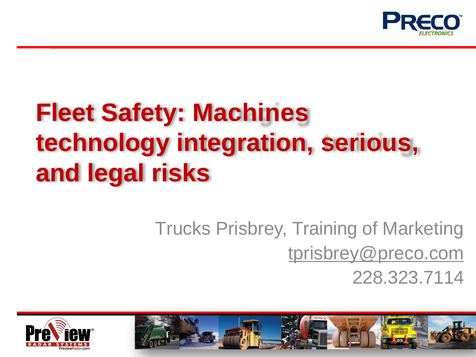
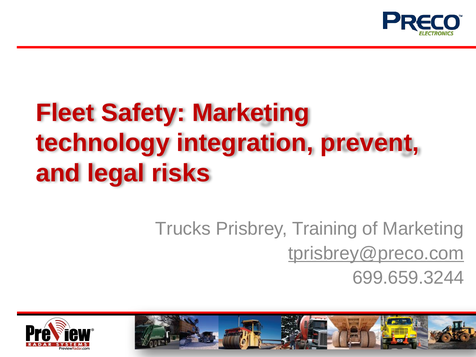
Safety Machines: Machines -> Marketing
serious: serious -> prevent
228.323.7114: 228.323.7114 -> 699.659.3244
